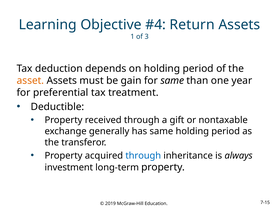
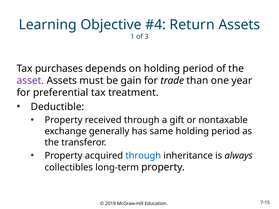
deduction: deduction -> purchases
asset colour: orange -> purple
for same: same -> trade
investment: investment -> collectibles
